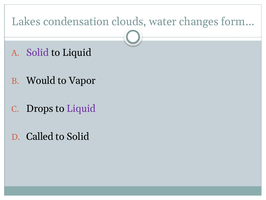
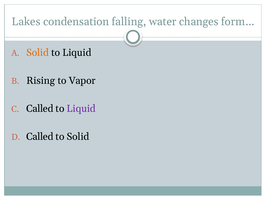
clouds: clouds -> falling
Solid at (38, 52) colour: purple -> orange
Would: Would -> Rising
Drops at (40, 108): Drops -> Called
